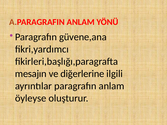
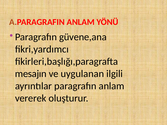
diğerlerine: diğerlerine -> uygulanan
öyleyse: öyleyse -> vererek
